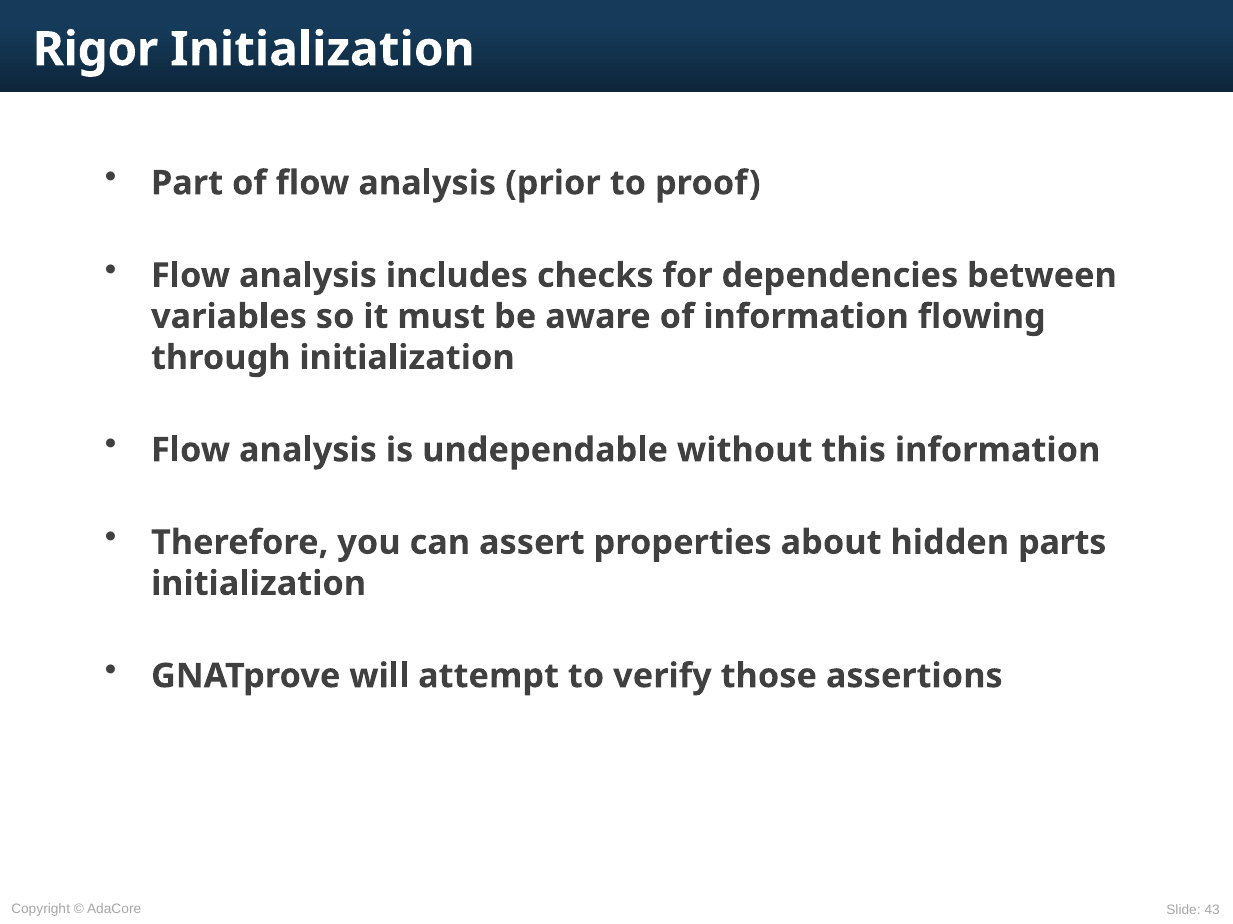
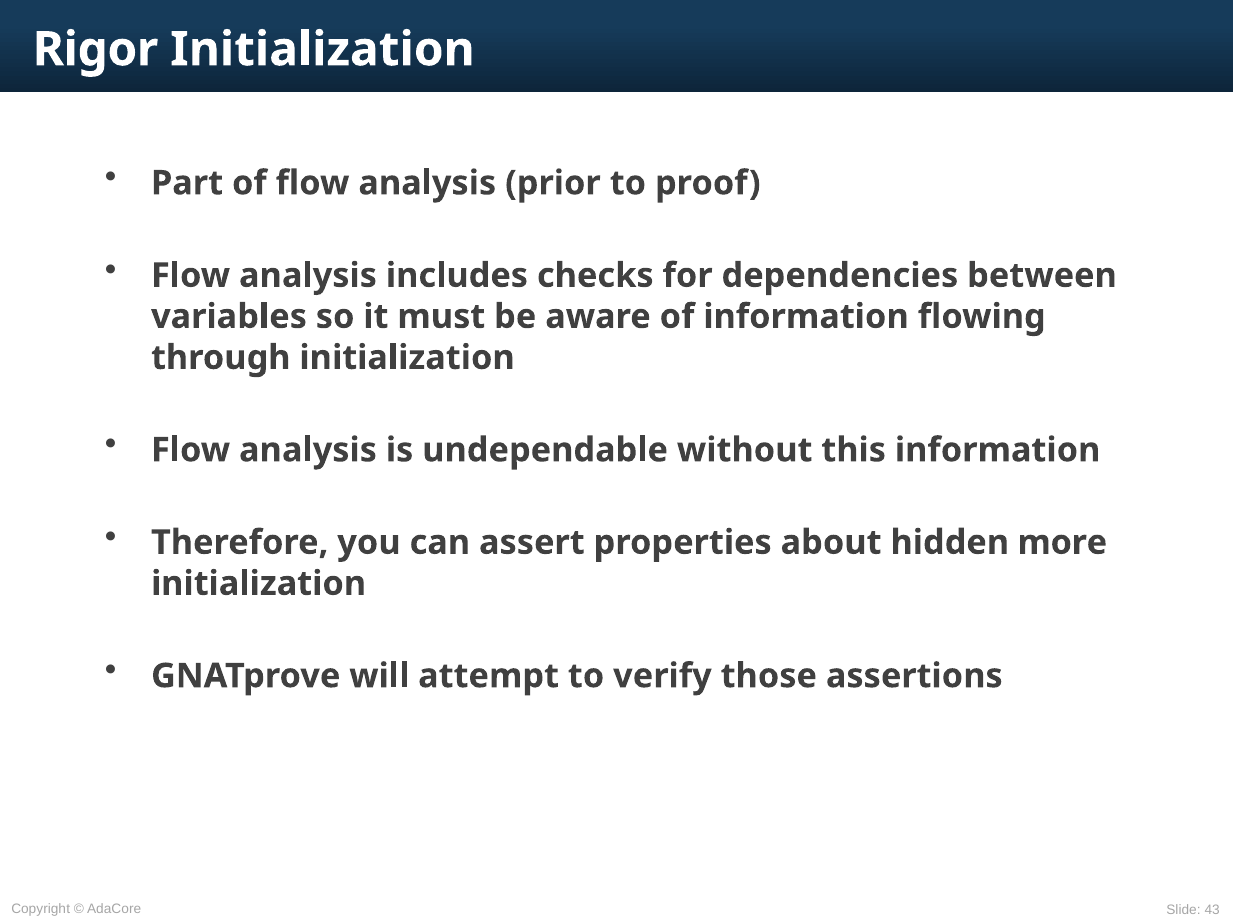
parts: parts -> more
